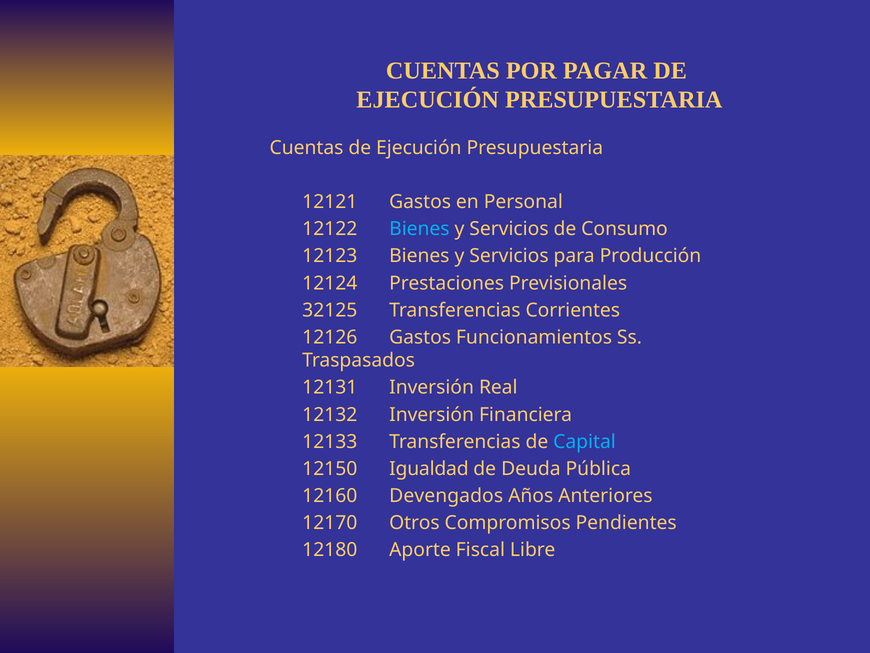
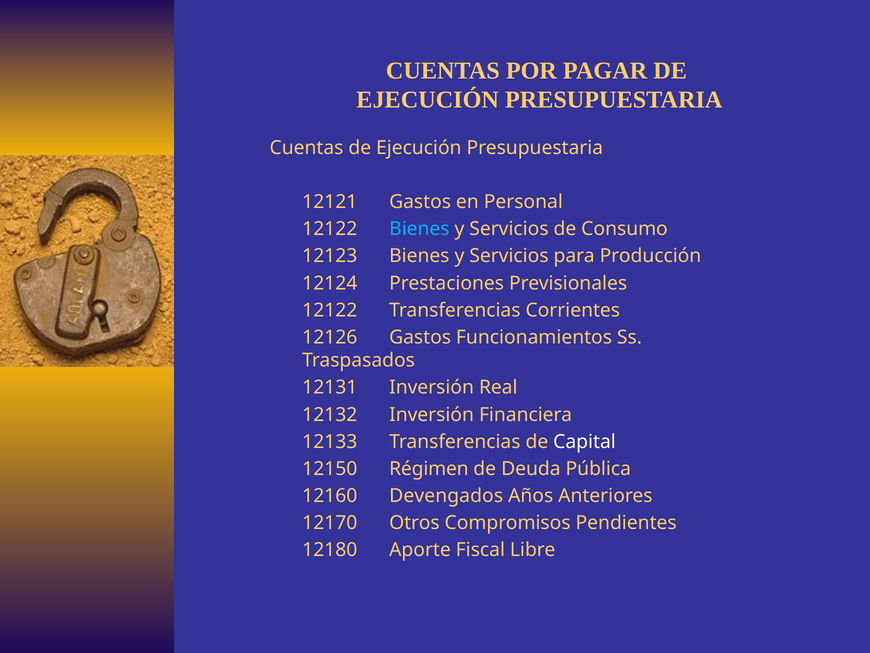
32125 at (330, 310): 32125 -> 12122
Capital colour: light blue -> white
Igualdad: Igualdad -> Régimen
